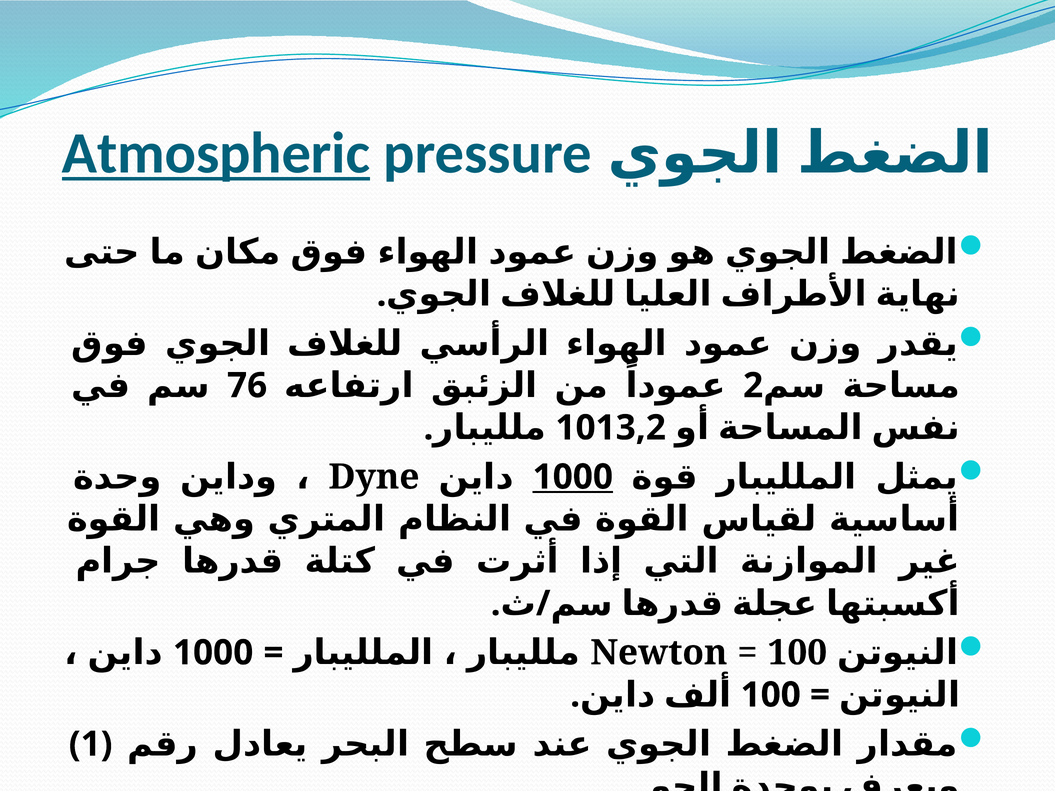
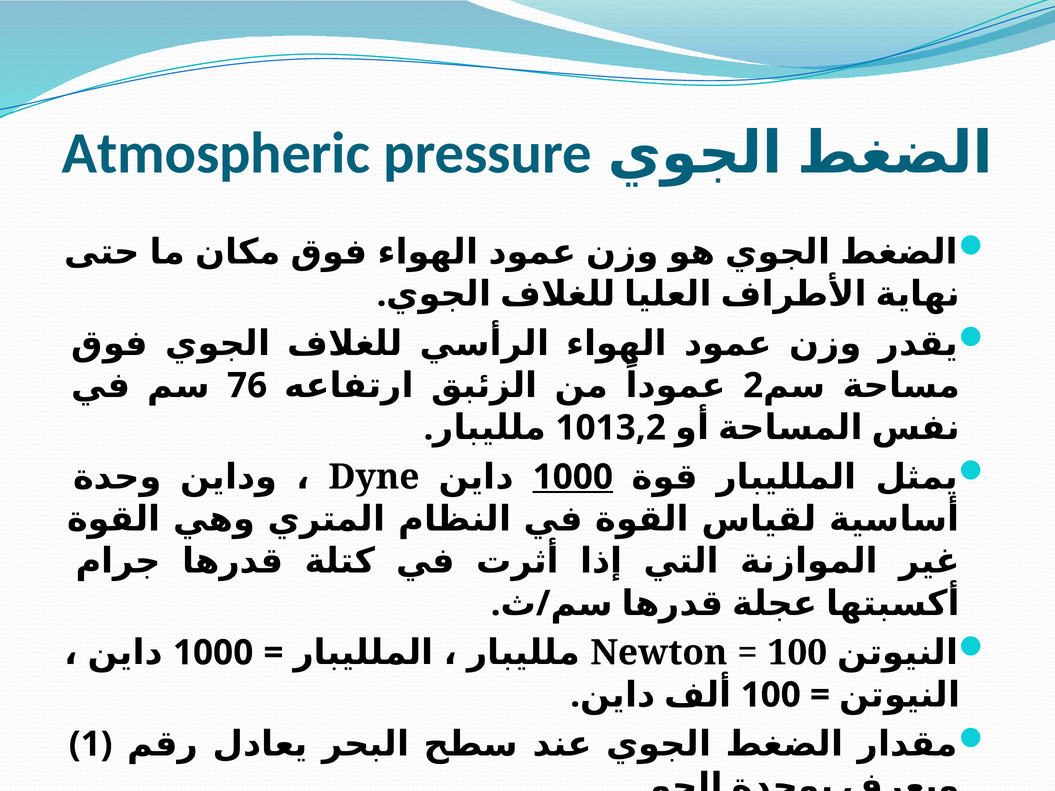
Atmospheric underline: present -> none
